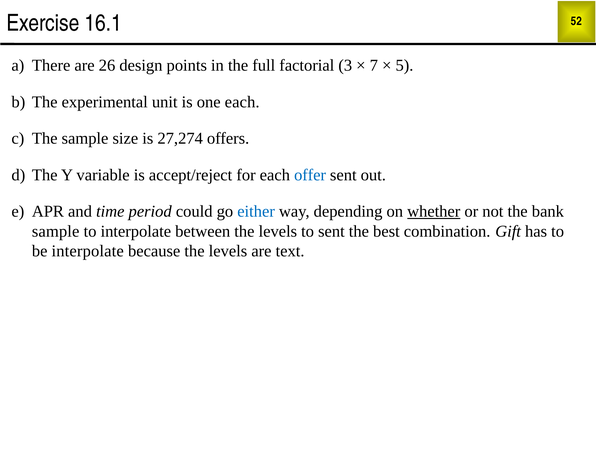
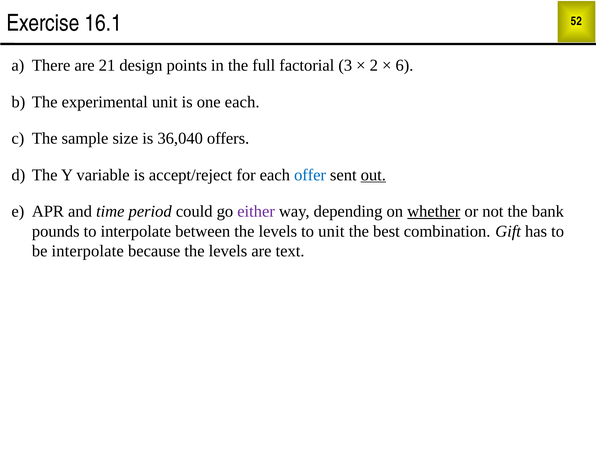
26: 26 -> 21
7: 7 -> 2
5: 5 -> 6
27,274: 27,274 -> 36,040
out underline: none -> present
either colour: blue -> purple
sample at (56, 231): sample -> pounds
to sent: sent -> unit
